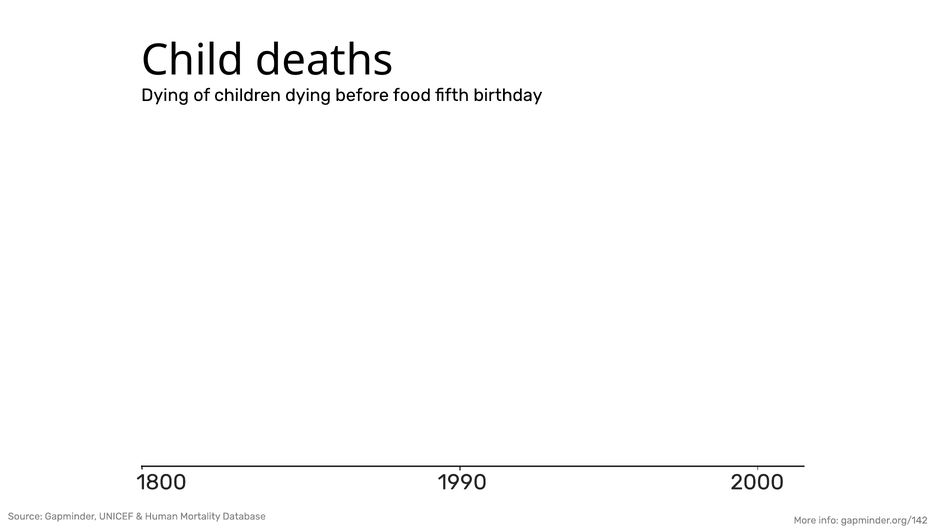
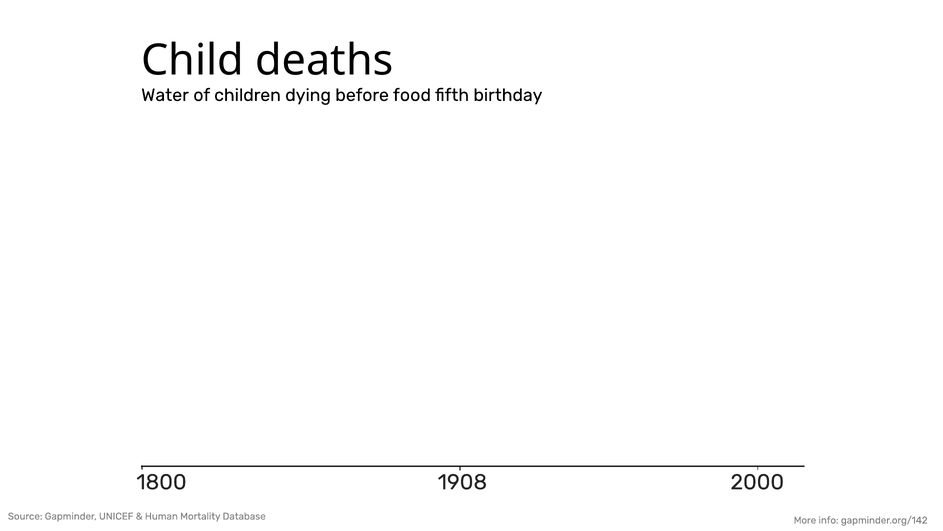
Dying at (165, 95): Dying -> Water
1990: 1990 -> 1908
